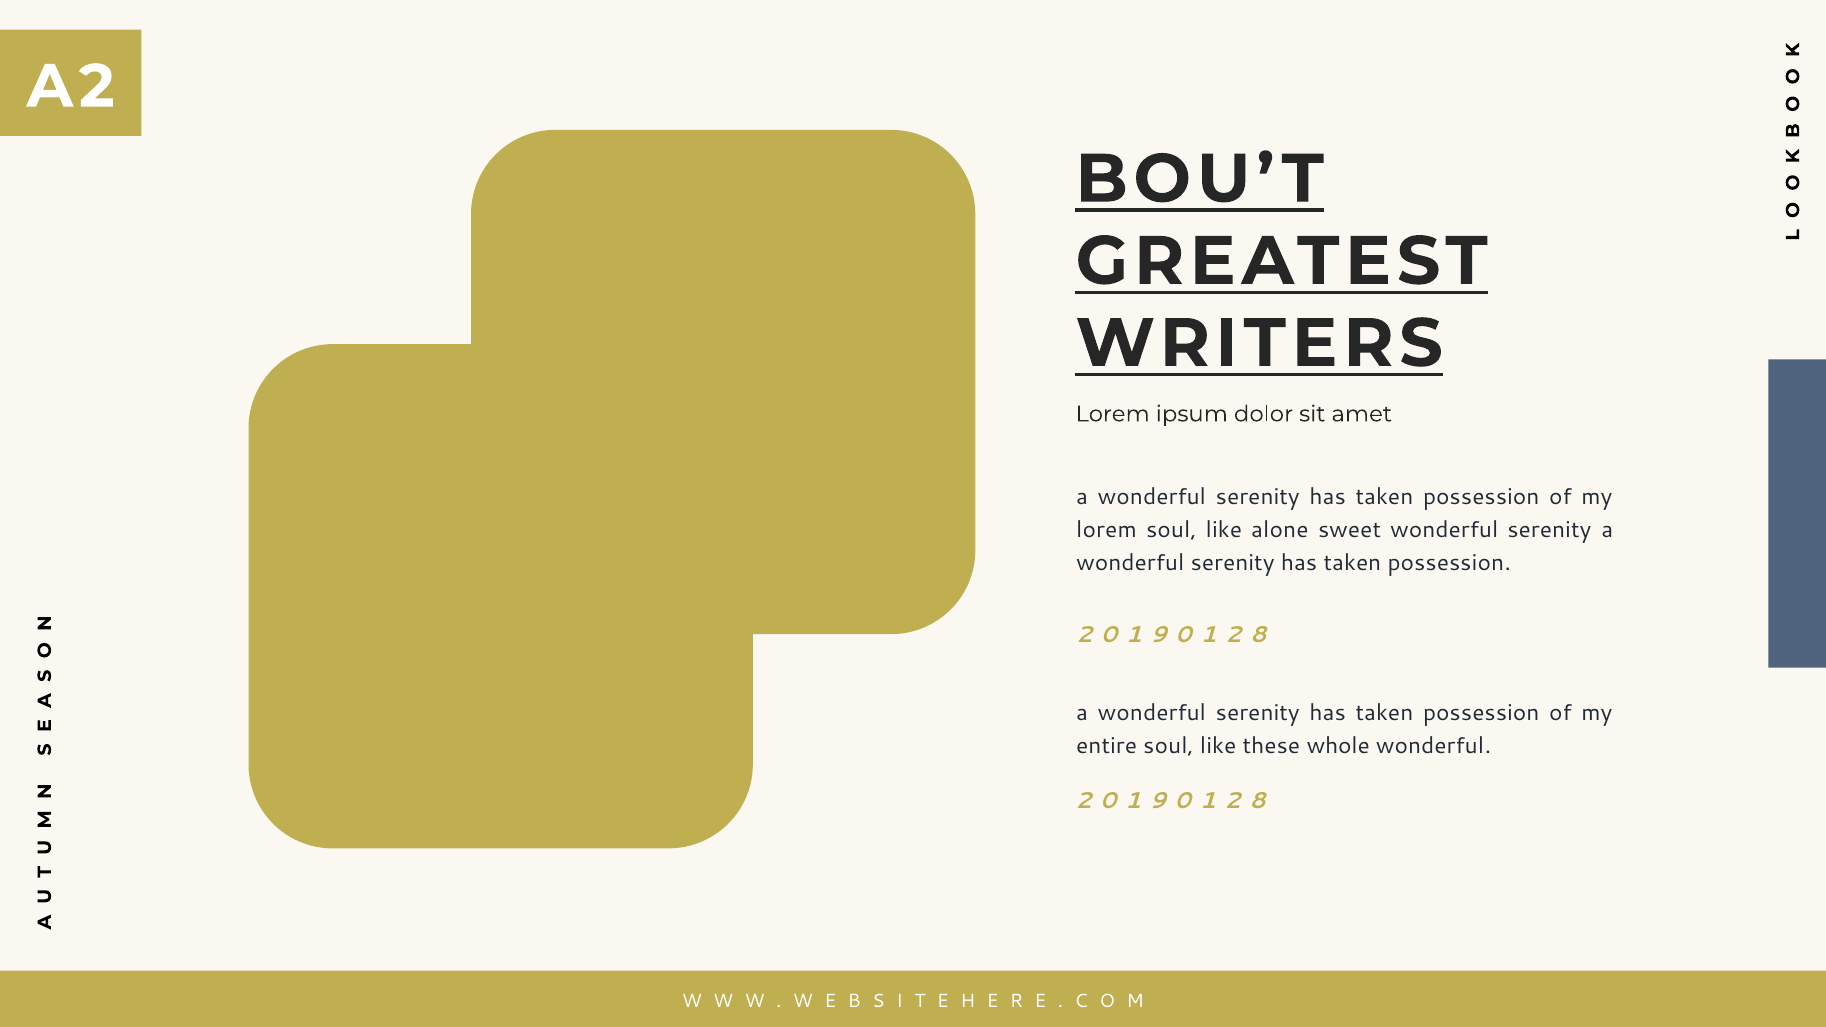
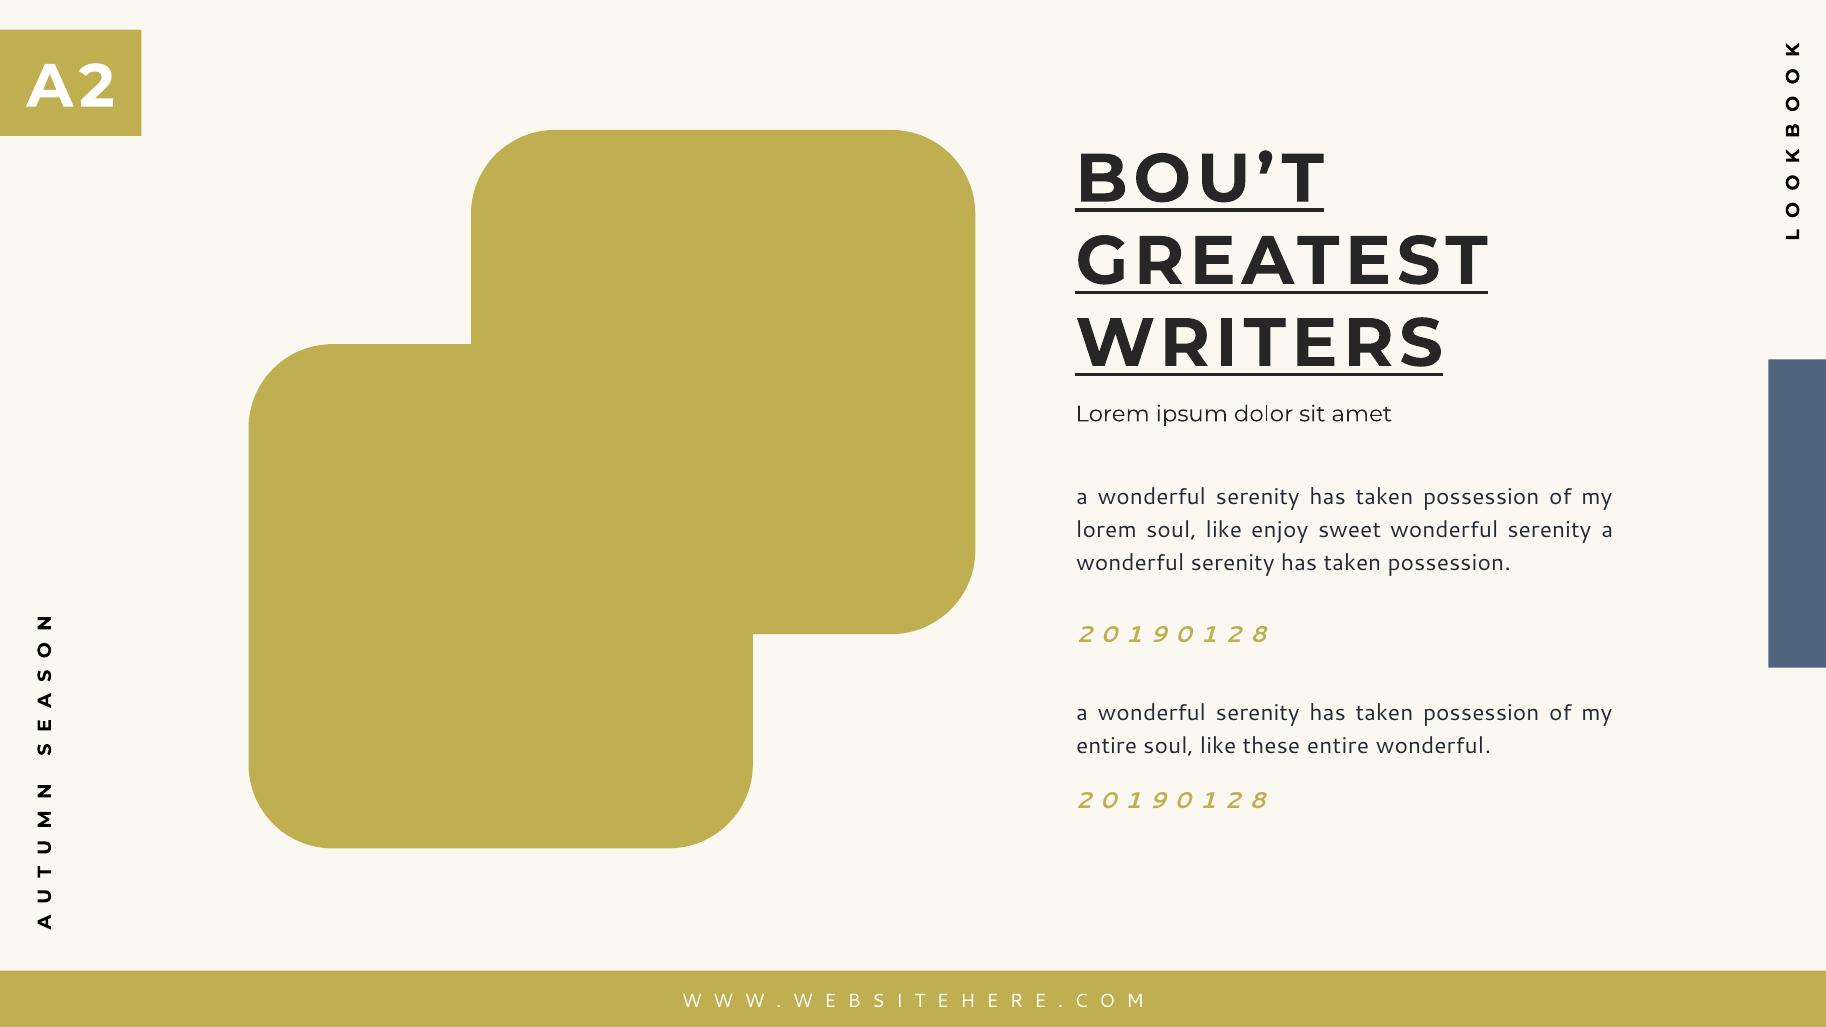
alone: alone -> enjoy
these whole: whole -> entire
